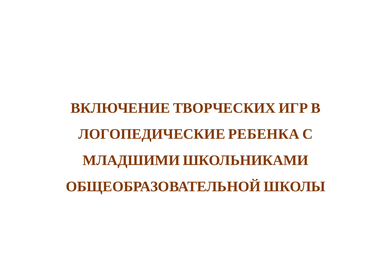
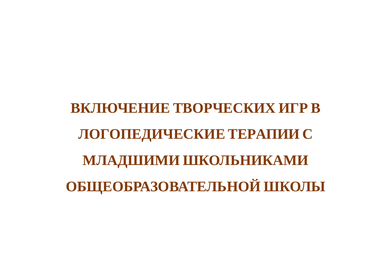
РЕБЕНКА: РЕБЕНКА -> ТЕРАПИИ
